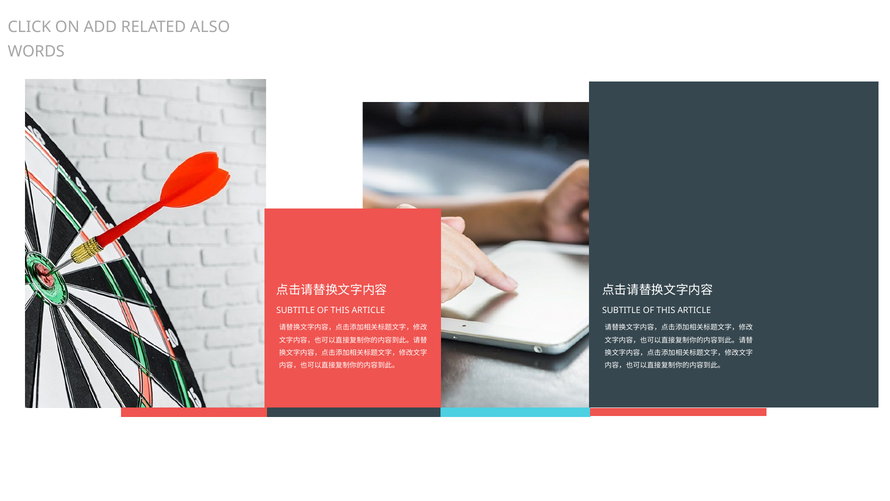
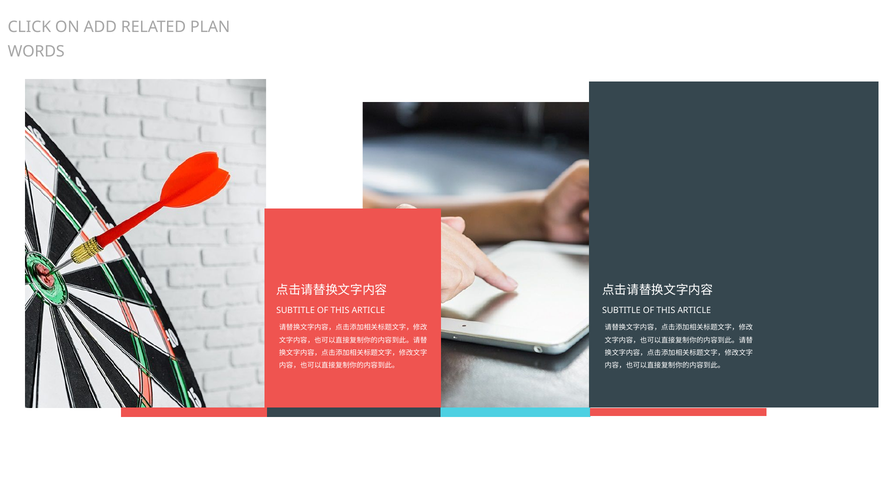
ALSO: ALSO -> PLAN
